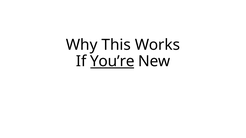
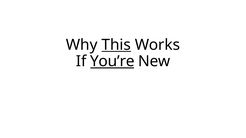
This underline: none -> present
